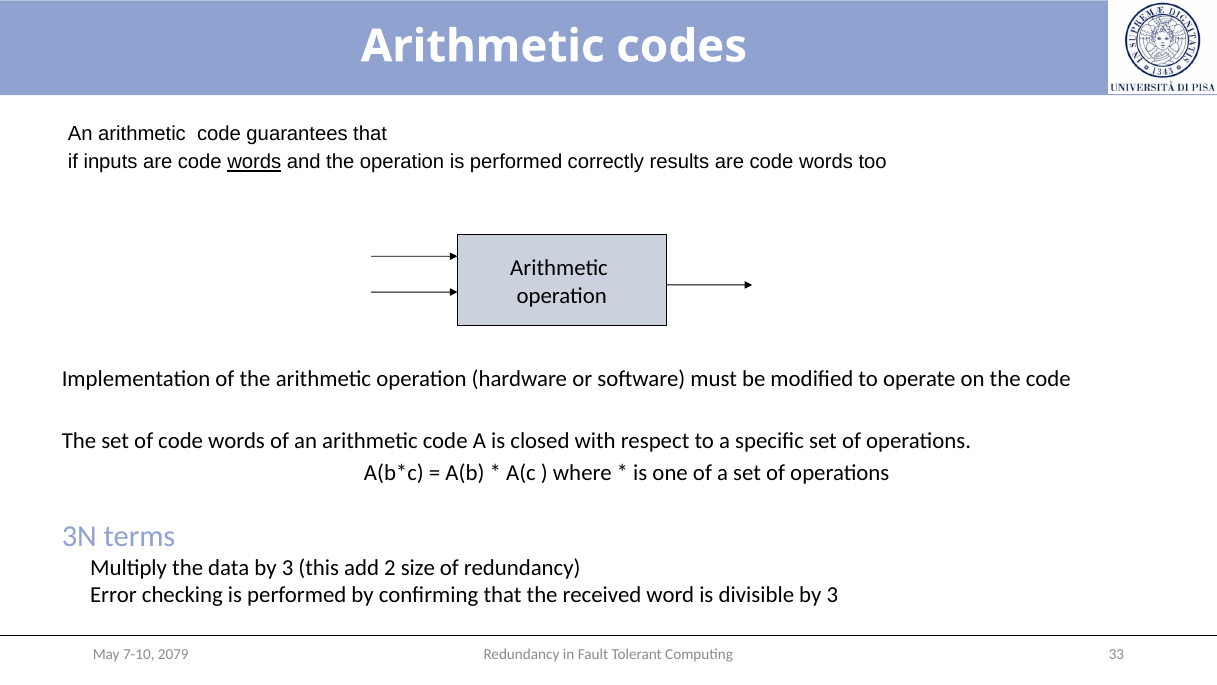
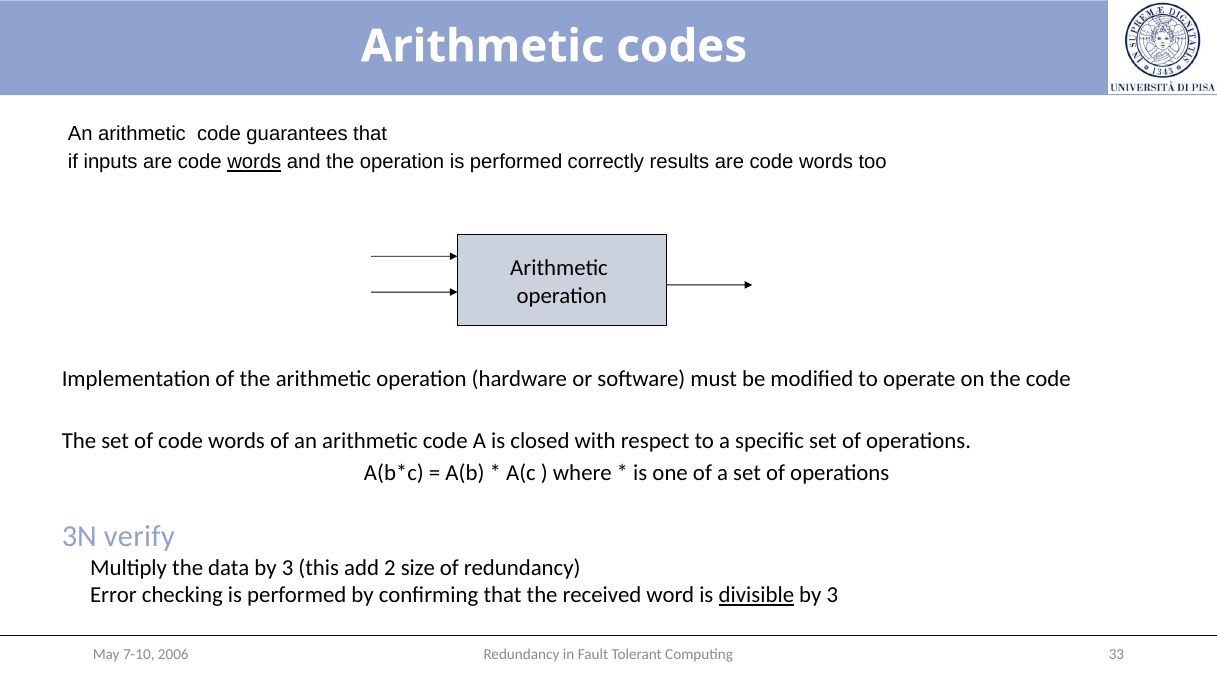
terms: terms -> verify
divisible underline: none -> present
2079: 2079 -> 2006
